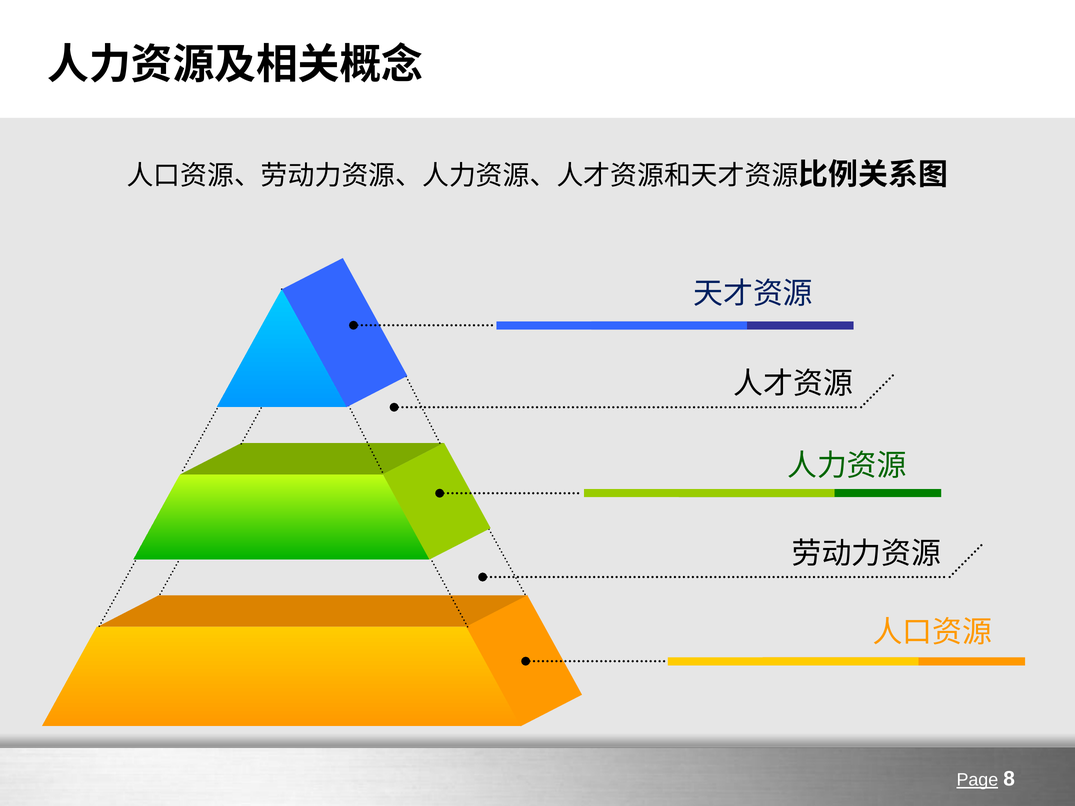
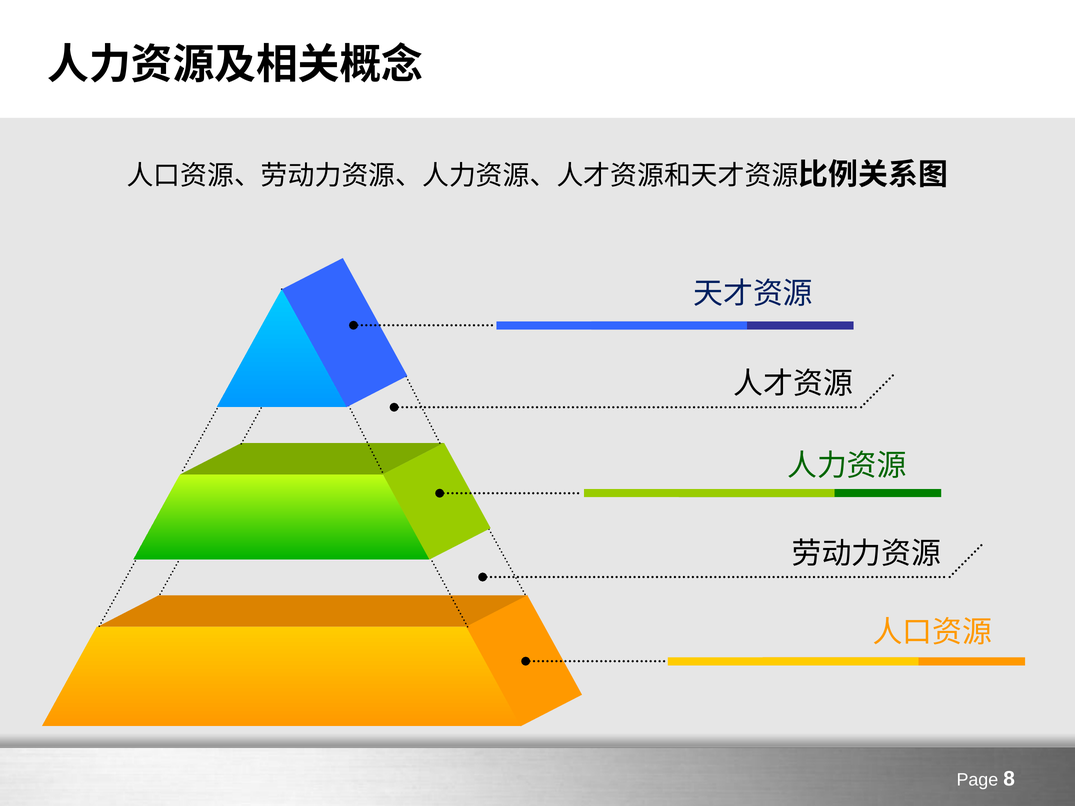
Page underline: present -> none
